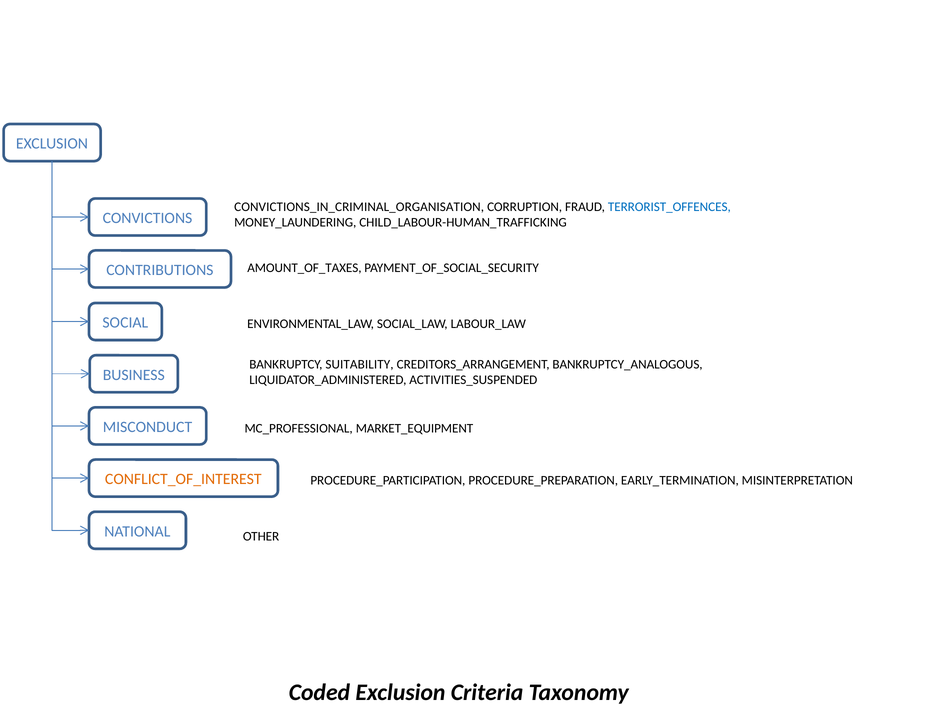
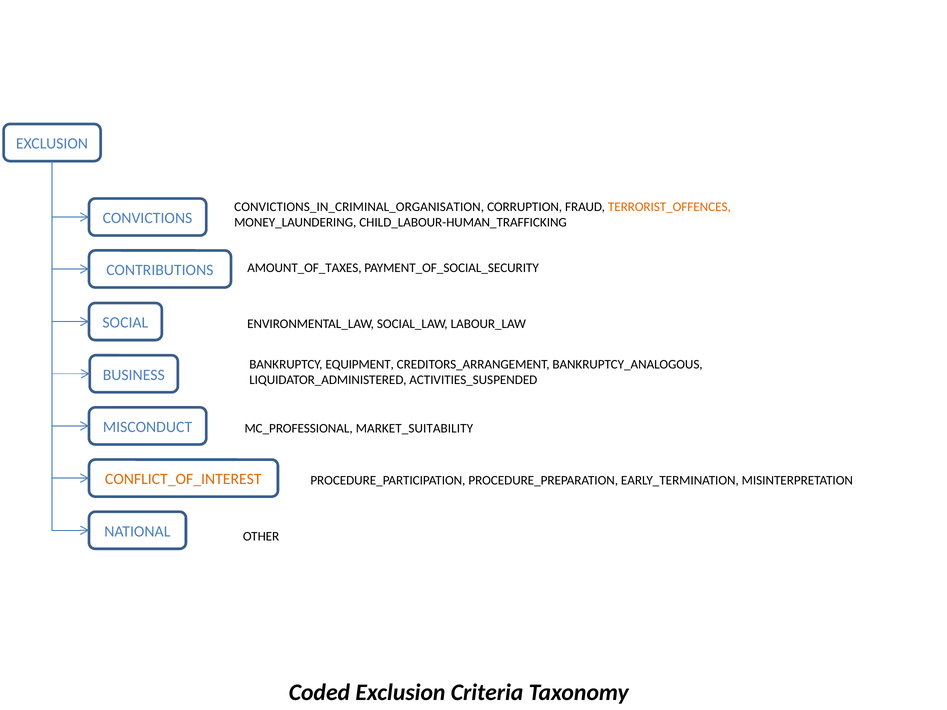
TERRORIST_OFFENCES colour: blue -> orange
SUITABILITY: SUITABILITY -> EQUIPMENT
MARKET_EQUIPMENT: MARKET_EQUIPMENT -> MARKET_SUITABILITY
